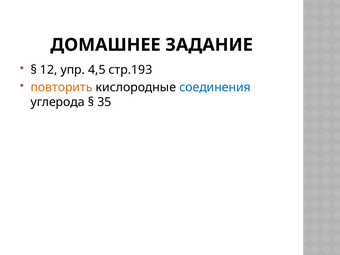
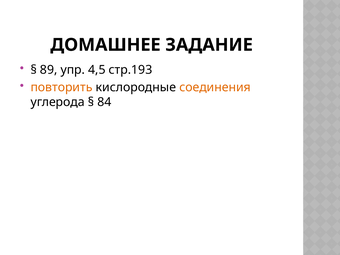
12: 12 -> 89
соединения colour: blue -> orange
35: 35 -> 84
